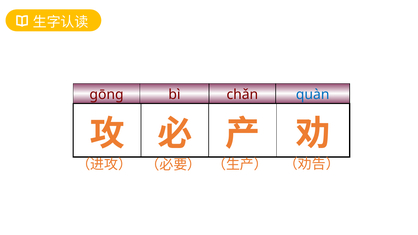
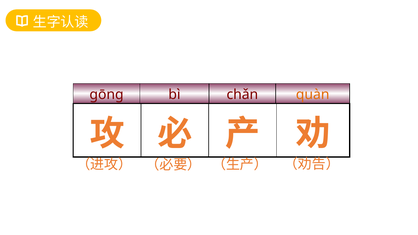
quàn colour: blue -> orange
